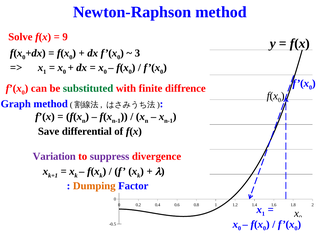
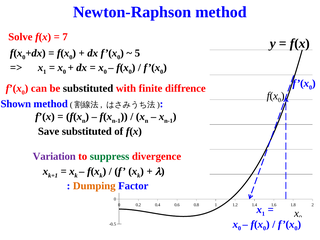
9: 9 -> 7
3 at (137, 53): 3 -> 5
substituted at (88, 88) colour: green -> black
Graph: Graph -> Shown
Save differential: differential -> substituted
suppress colour: purple -> green
